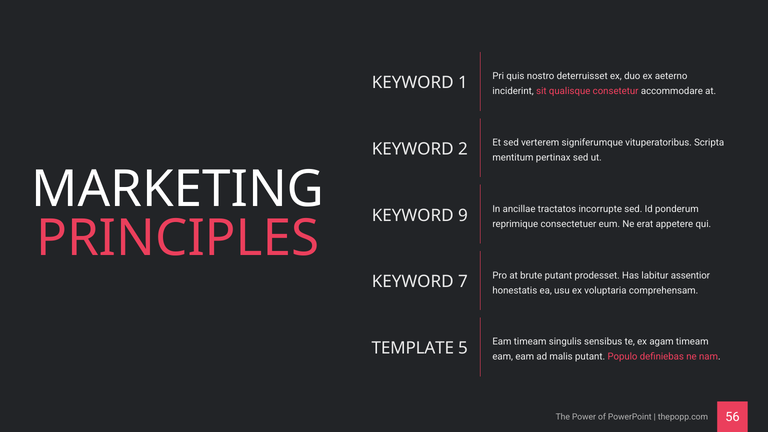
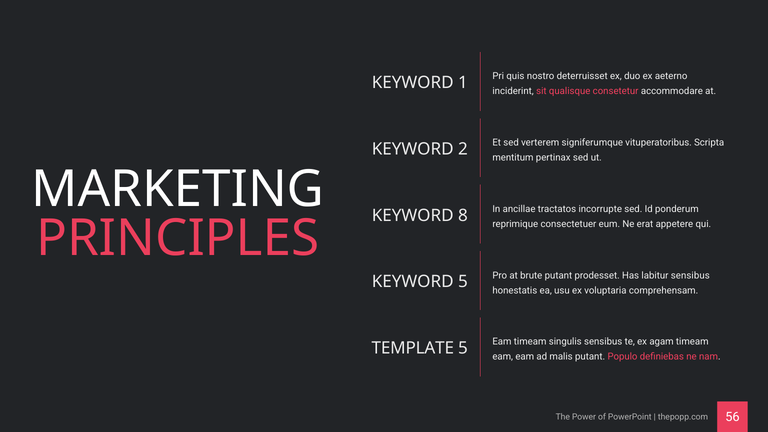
9: 9 -> 8
labitur assentior: assentior -> sensibus
KEYWORD 7: 7 -> 5
